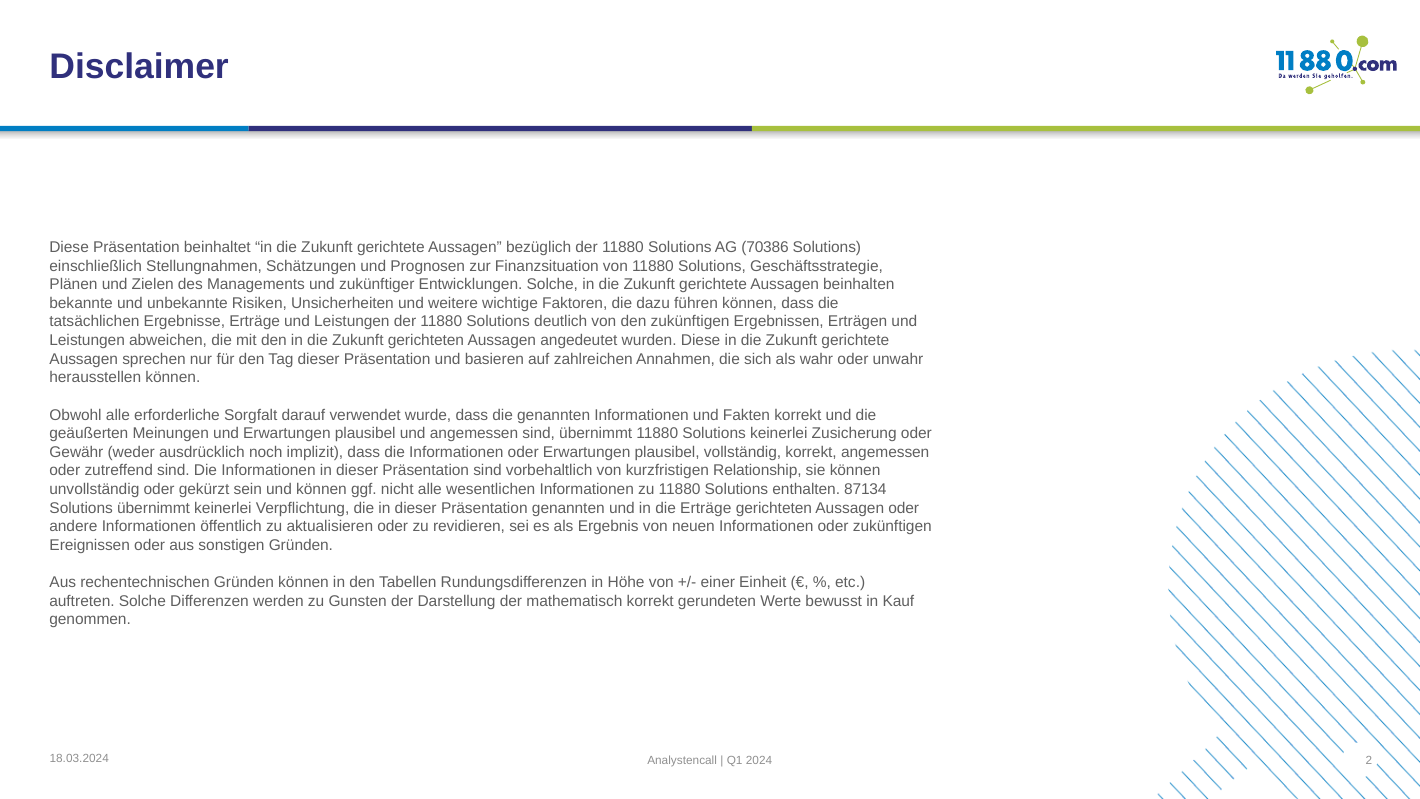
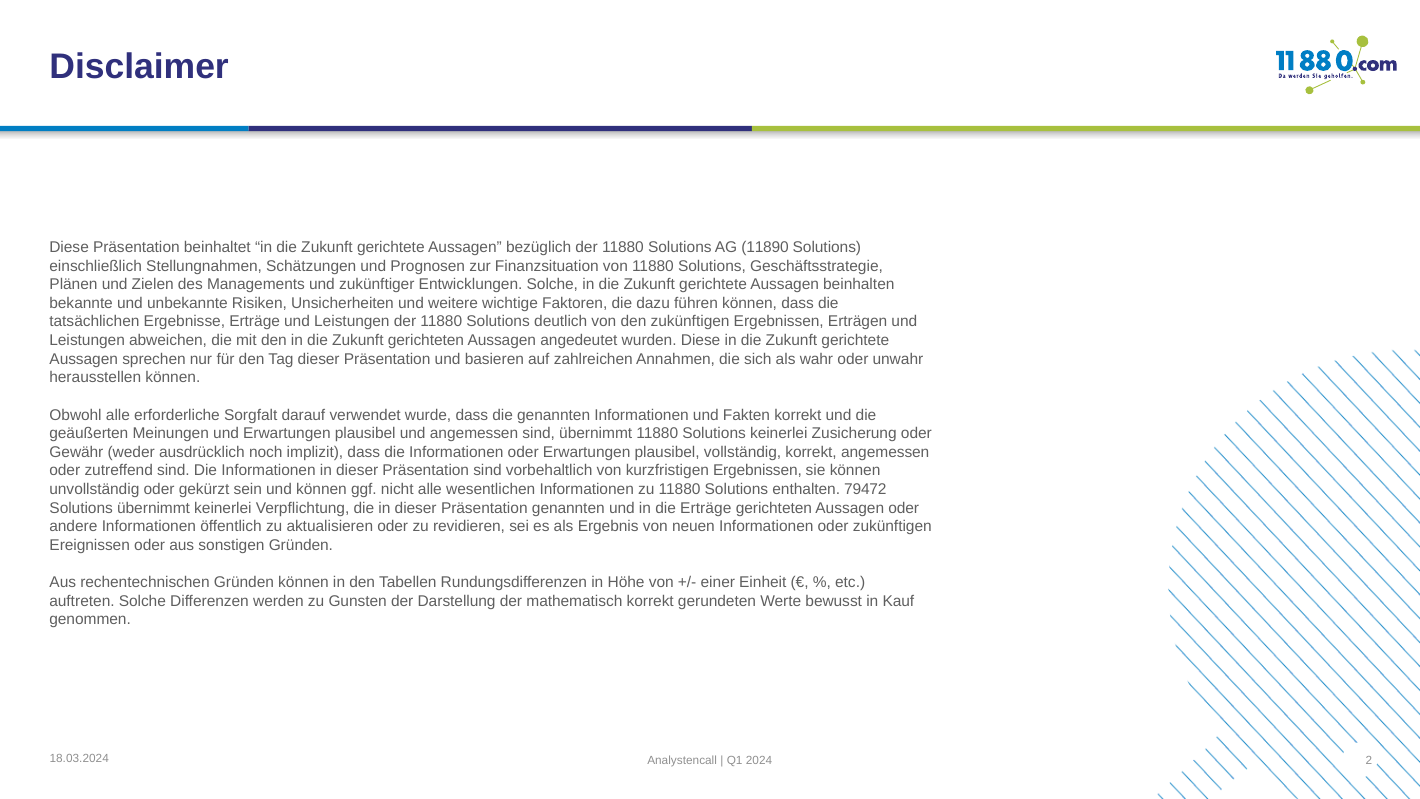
70386: 70386 -> 11890
kurzfristigen Relationship: Relationship -> Ergebnissen
87134: 87134 -> 79472
